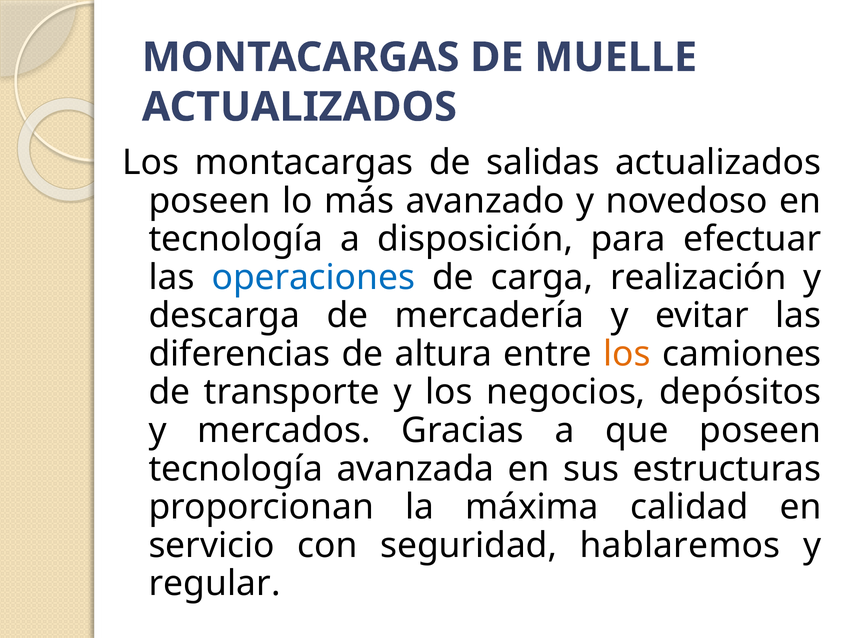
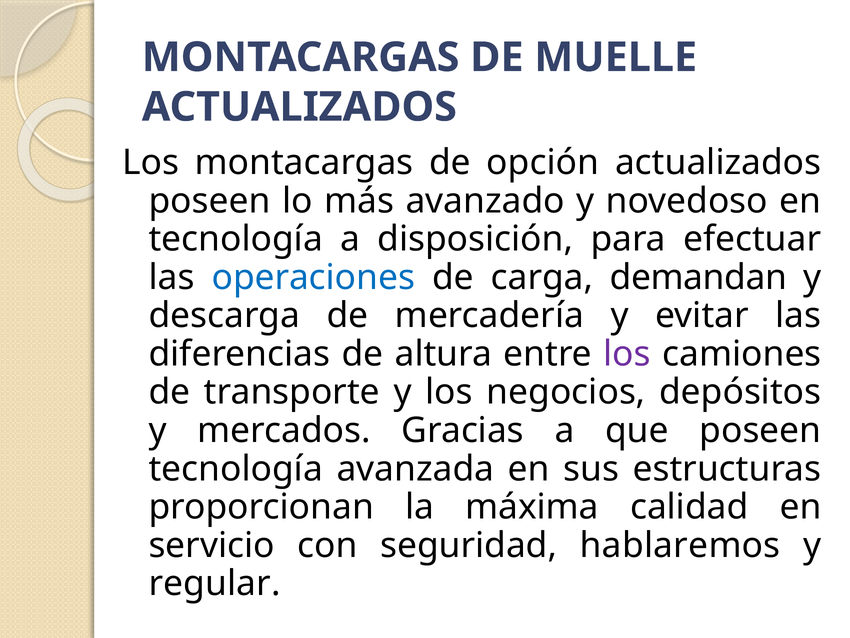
salidas: salidas -> opción
realización: realización -> demandan
los at (627, 354) colour: orange -> purple
